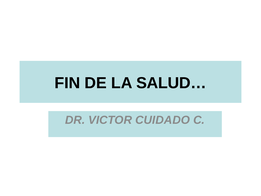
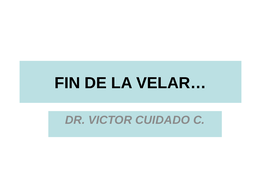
SALUD…: SALUD… -> VELAR…
